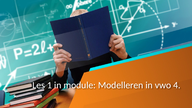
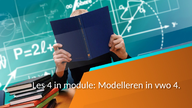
Les 1: 1 -> 4
